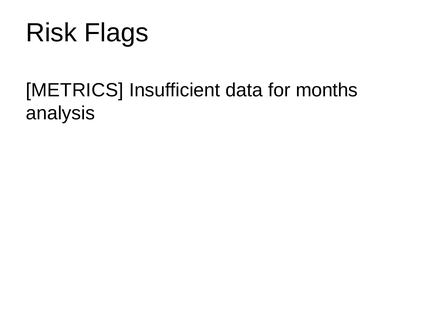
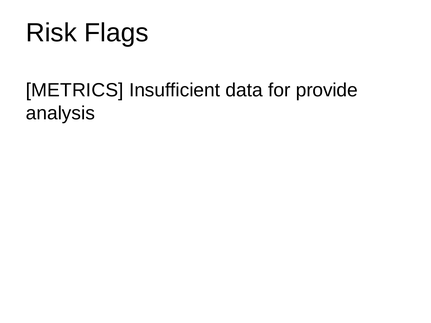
months: months -> provide
